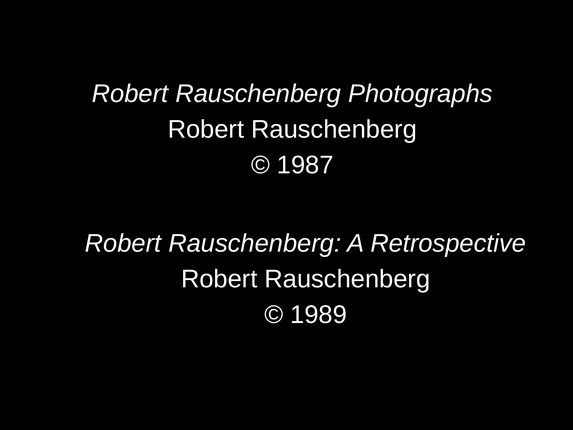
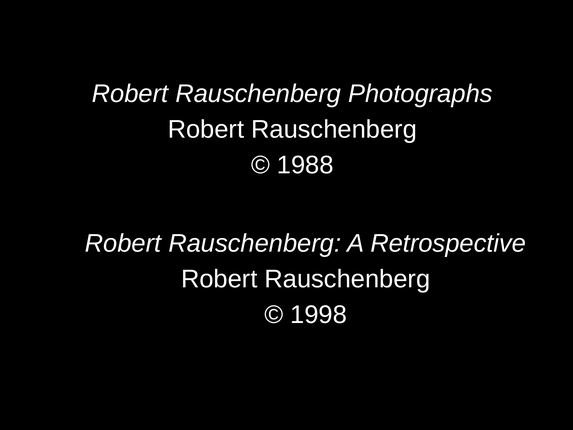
1987: 1987 -> 1988
1989: 1989 -> 1998
